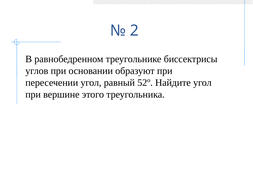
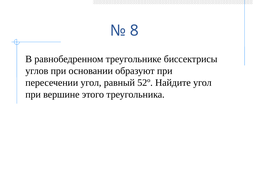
2: 2 -> 8
